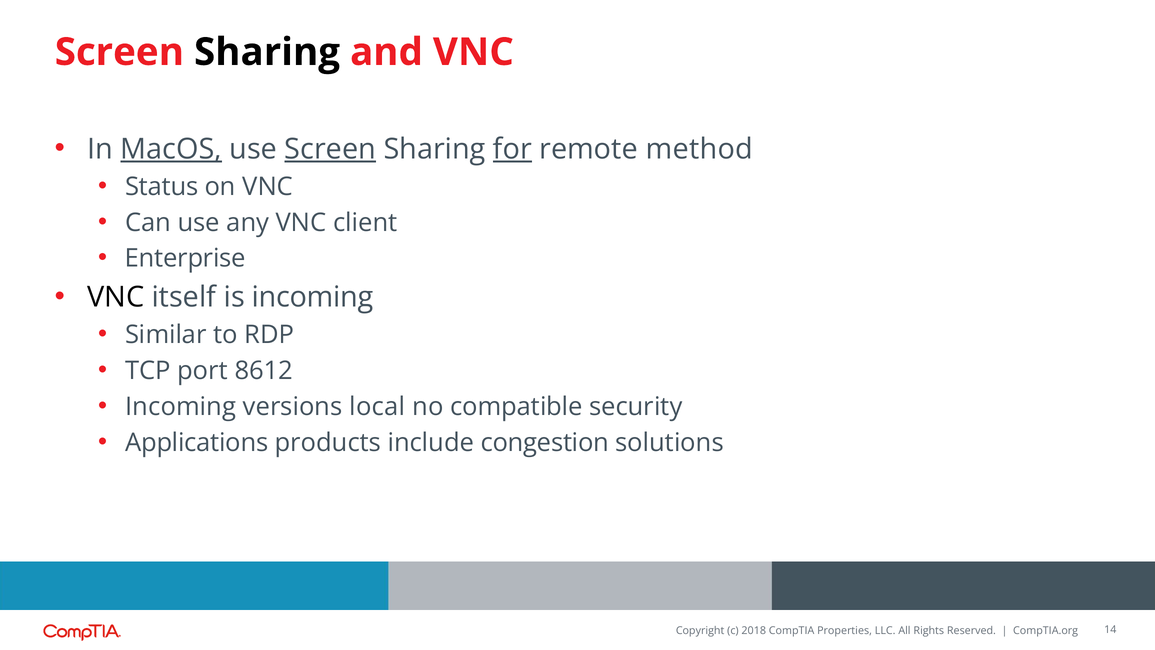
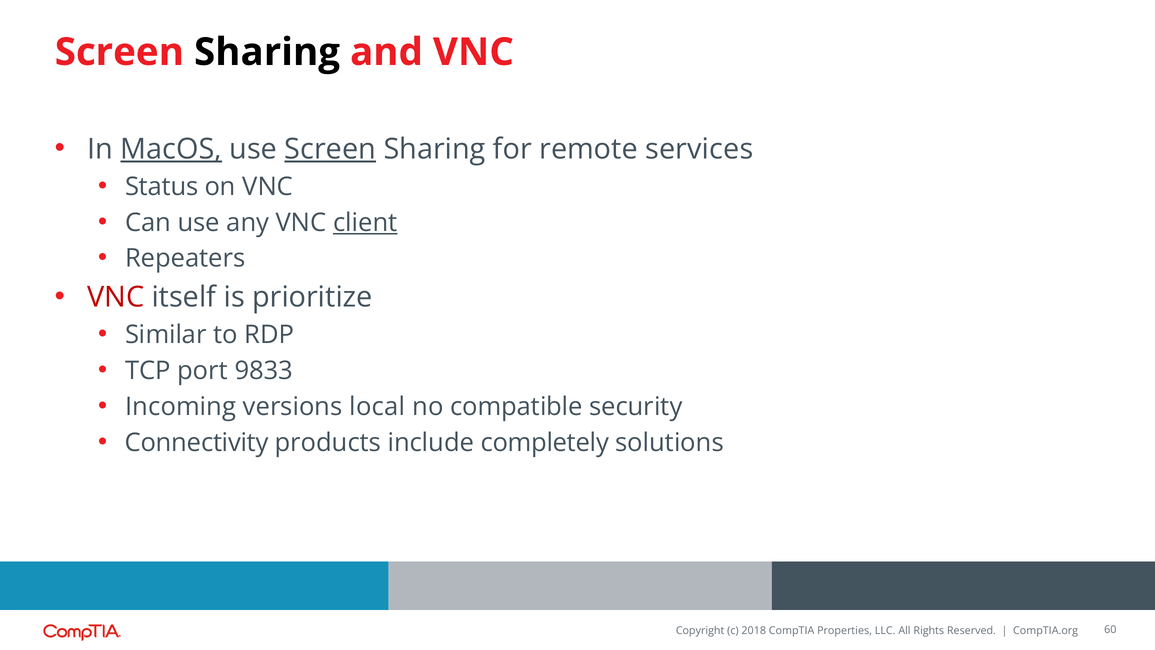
for underline: present -> none
method: method -> services
client underline: none -> present
Enterprise: Enterprise -> Repeaters
VNC at (116, 297) colour: black -> red
is incoming: incoming -> prioritize
8612: 8612 -> 9833
Applications: Applications -> Connectivity
congestion: congestion -> completely
14: 14 -> 60
